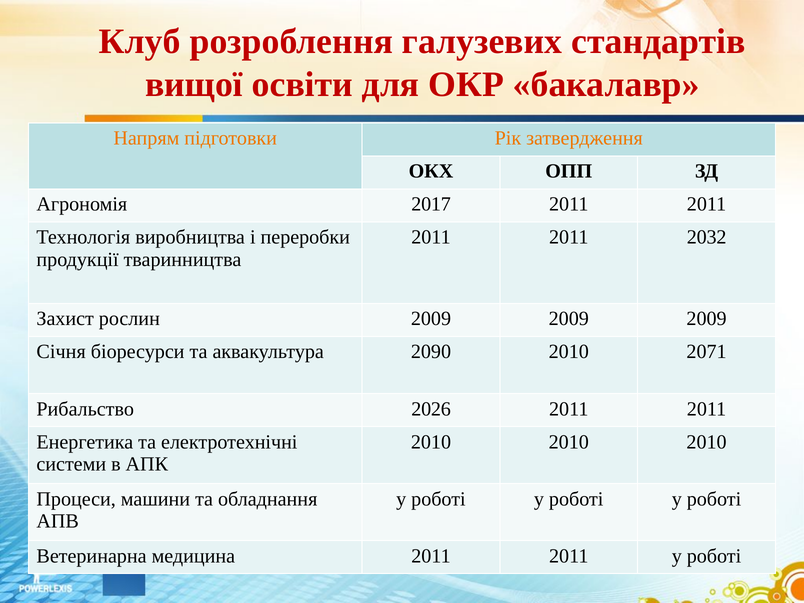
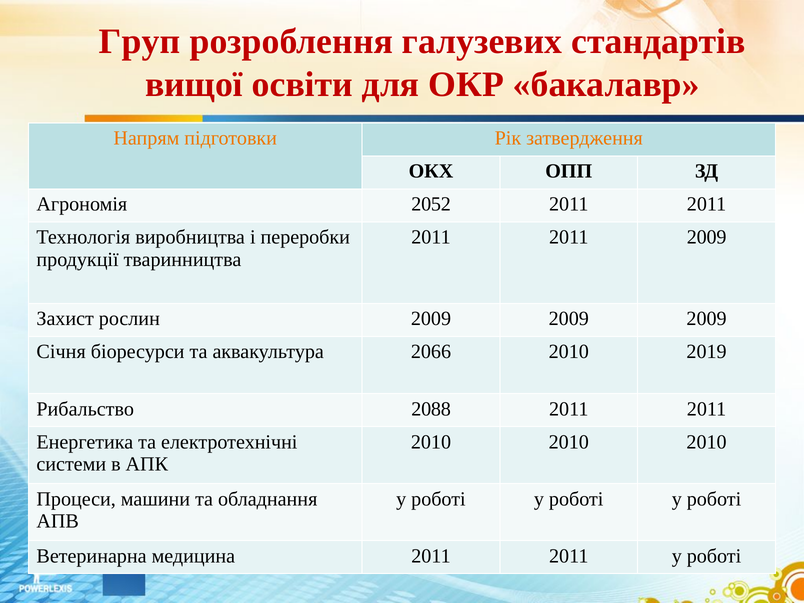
Клуб: Клуб -> Груп
2017: 2017 -> 2052
2011 2032: 2032 -> 2009
2090: 2090 -> 2066
2071: 2071 -> 2019
2026: 2026 -> 2088
